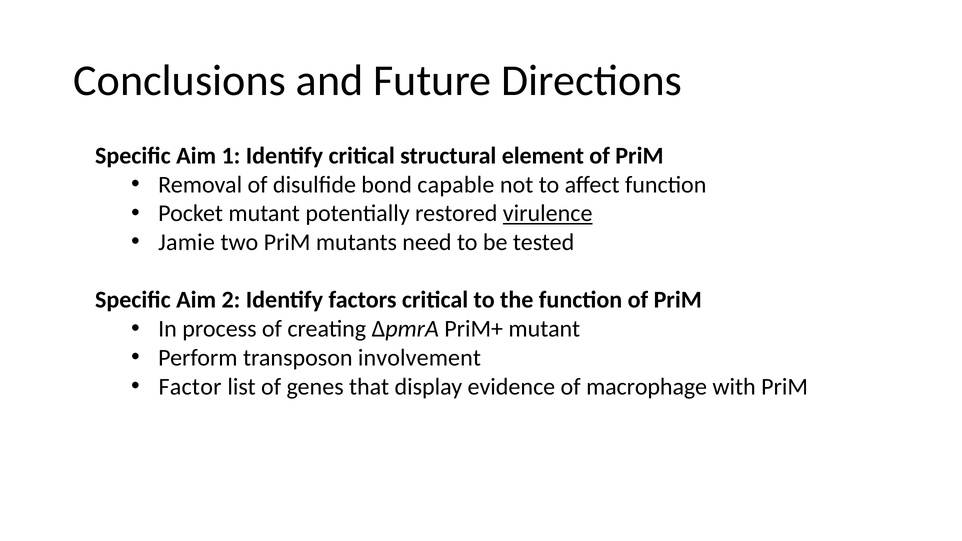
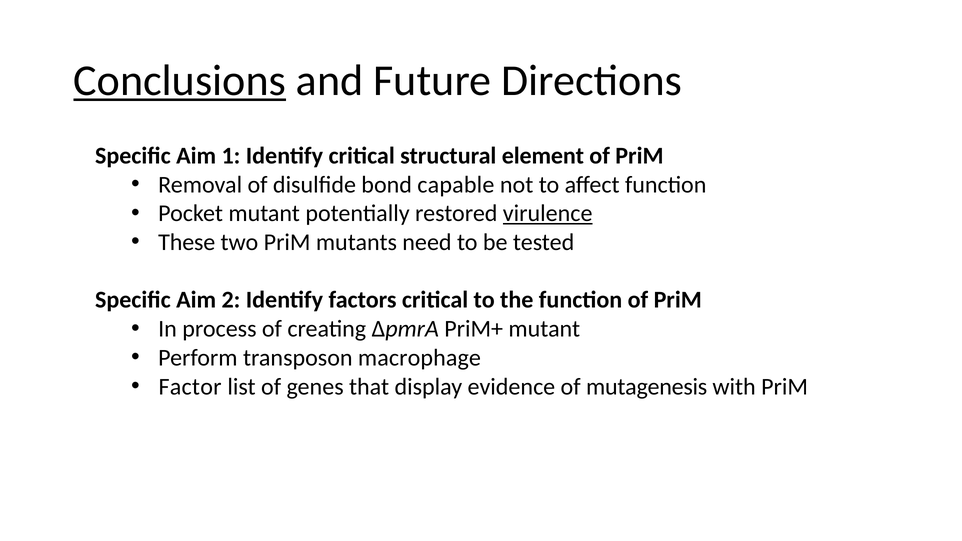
Conclusions underline: none -> present
Jamie: Jamie -> These
involvement: involvement -> macrophage
macrophage: macrophage -> mutagenesis
